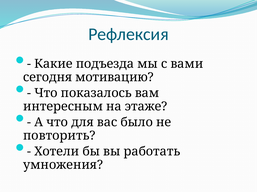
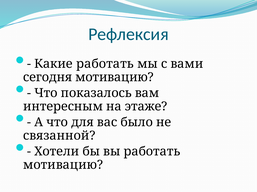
Какие подъезда: подъезда -> работать
повторить: повторить -> связанной
умножения at (63, 165): умножения -> мотивацию
